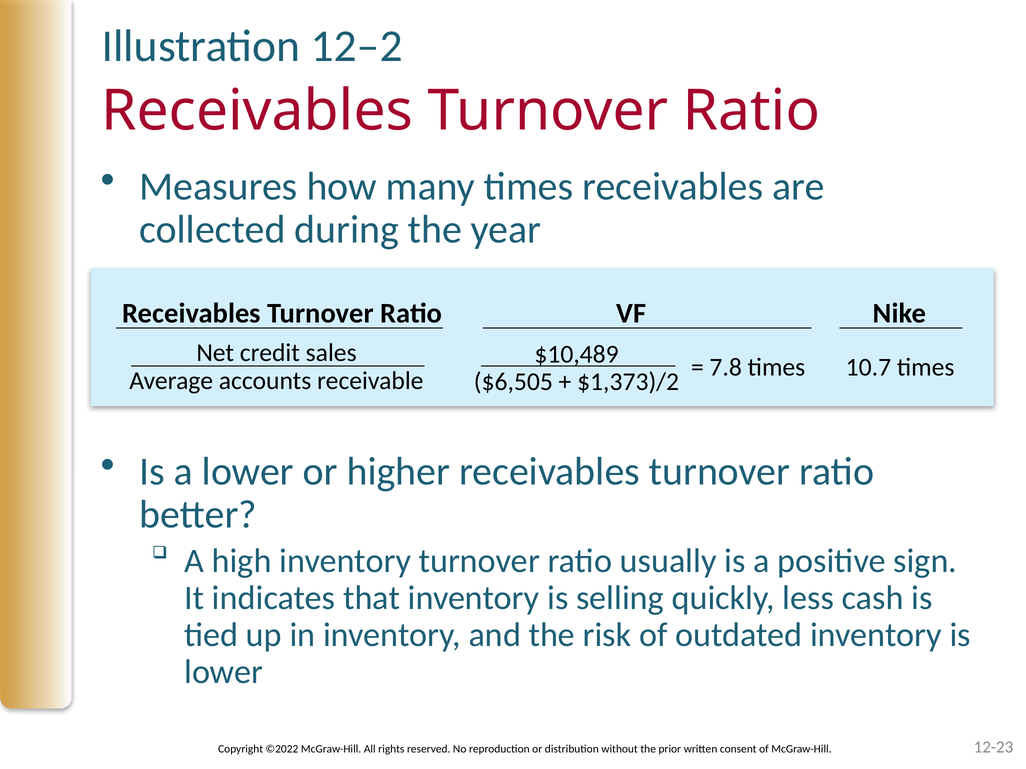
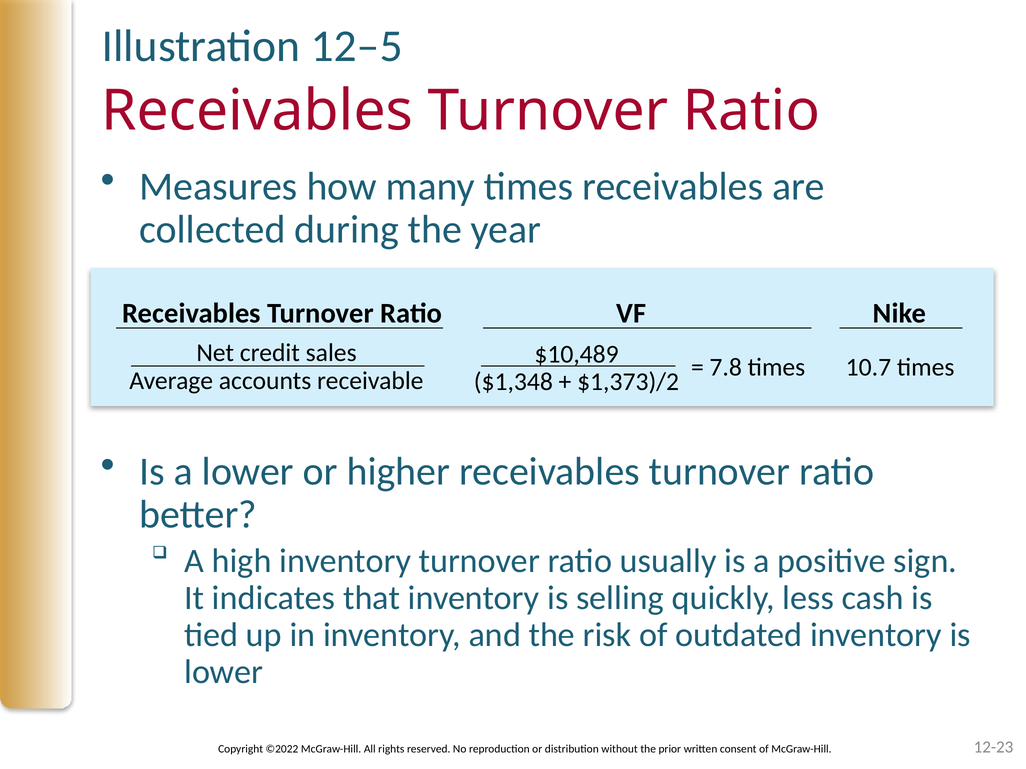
12–2: 12–2 -> 12–5
$6,505: $6,505 -> $1,348
